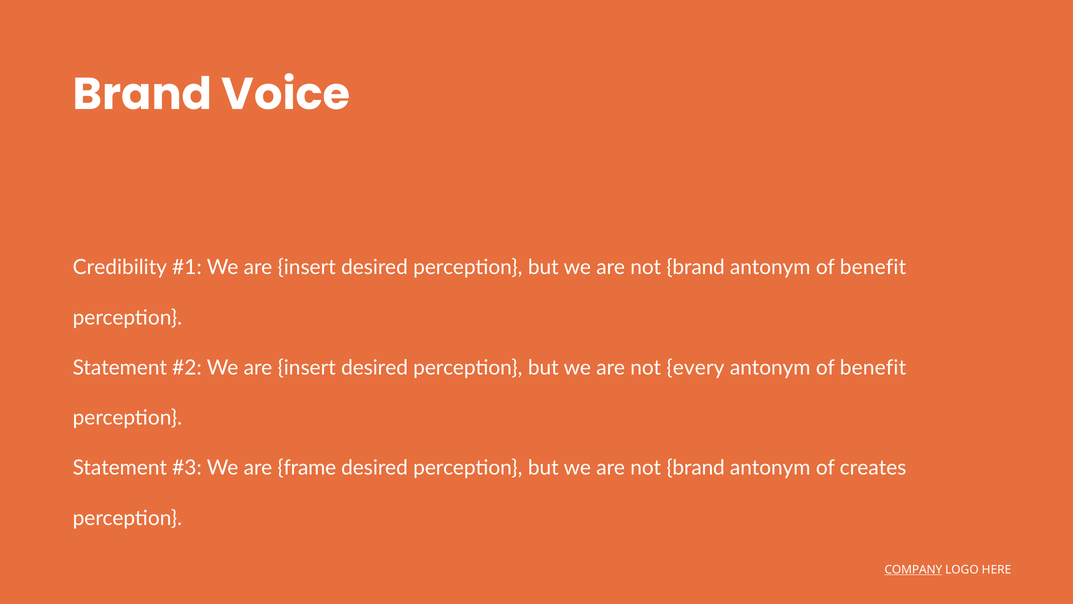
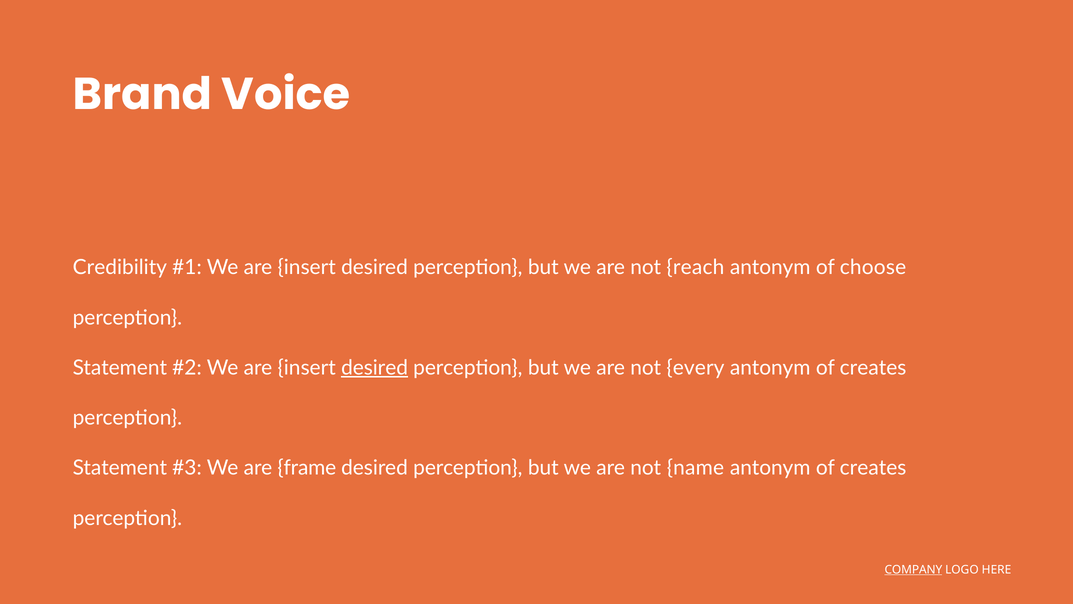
brand at (696, 267): brand -> reach
benefit at (873, 267): benefit -> choose
desired at (375, 368) underline: none -> present
benefit at (873, 368): benefit -> creates
brand at (696, 468): brand -> name
